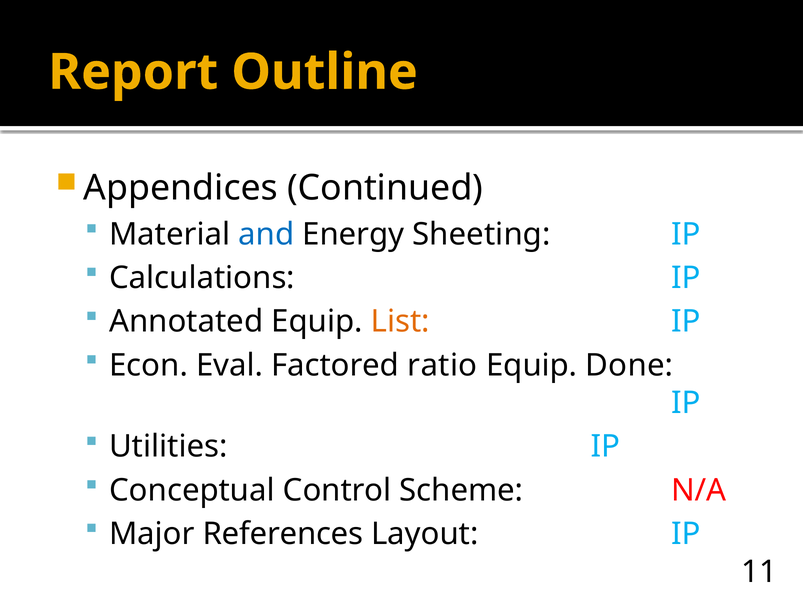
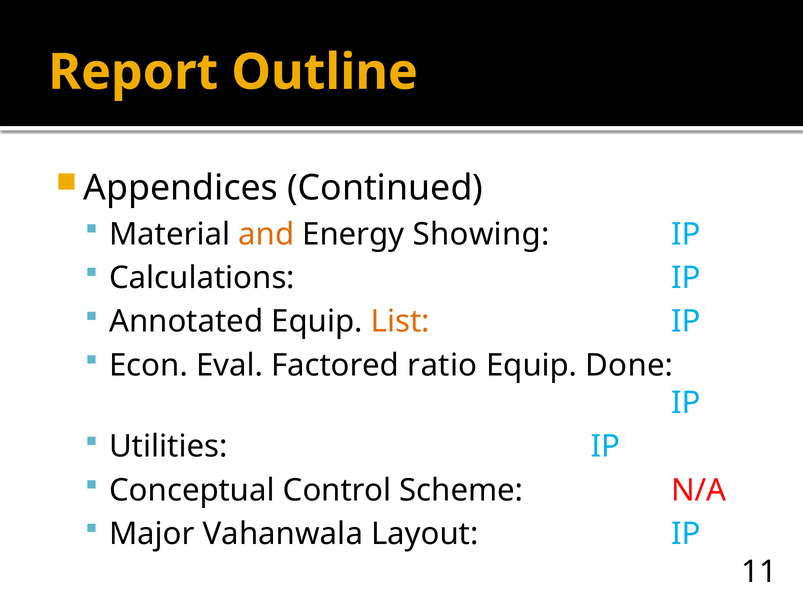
and colour: blue -> orange
Sheeting: Sheeting -> Showing
References: References -> Vahanwala
